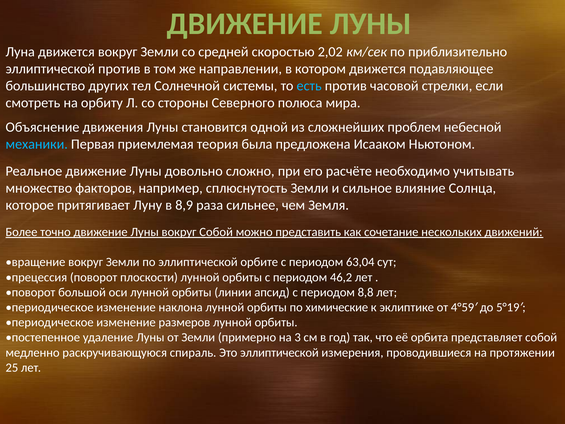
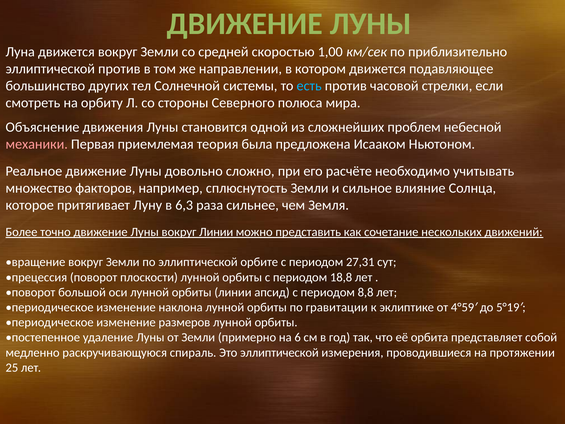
2,02: 2,02 -> 1,00
механики colour: light blue -> pink
8,9: 8,9 -> 6,3
вокруг Собой: Собой -> Линии
63,04: 63,04 -> 27,31
46,2: 46,2 -> 18,8
химические: химические -> гравитации
3: 3 -> 6
